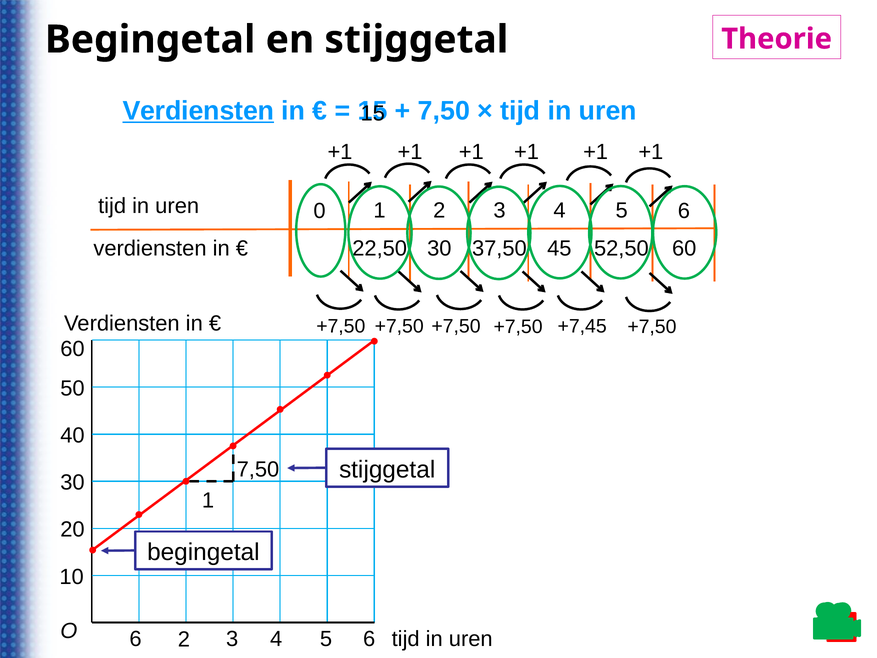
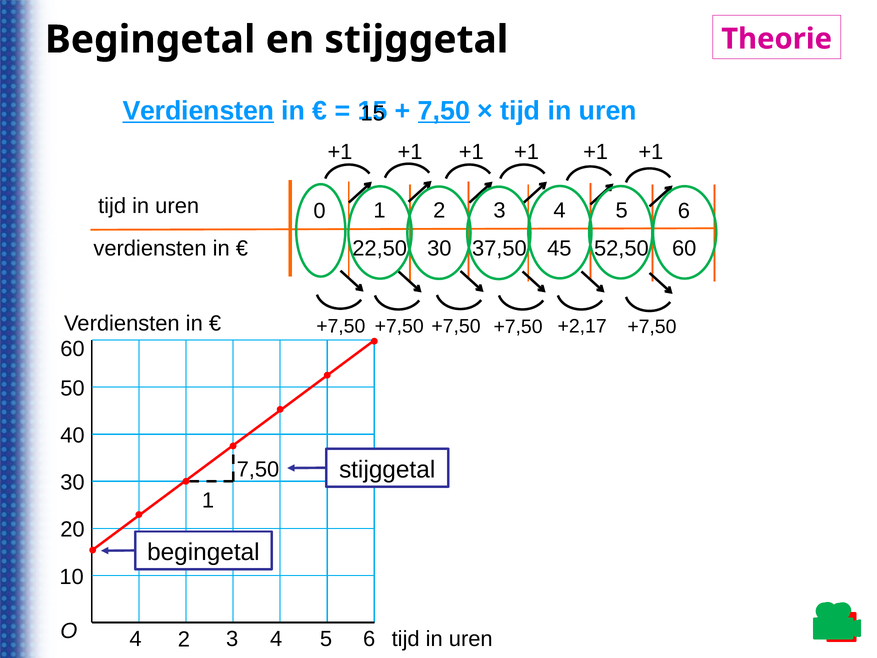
7,50 at (444, 111) underline: none -> present
+7,45: +7,45 -> +2,17
O 6: 6 -> 4
